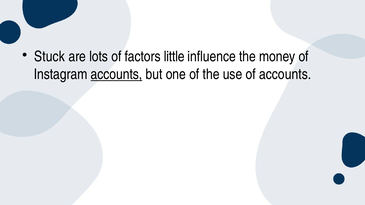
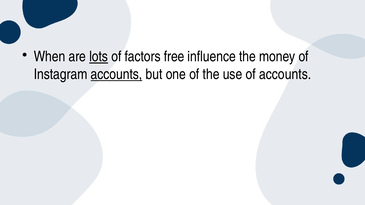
Stuck: Stuck -> When
lots underline: none -> present
little: little -> free
